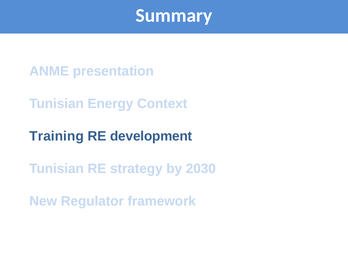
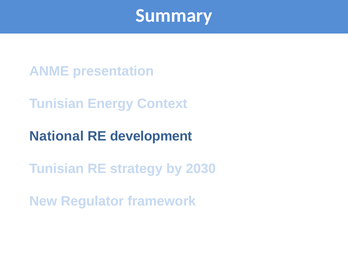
Training: Training -> National
